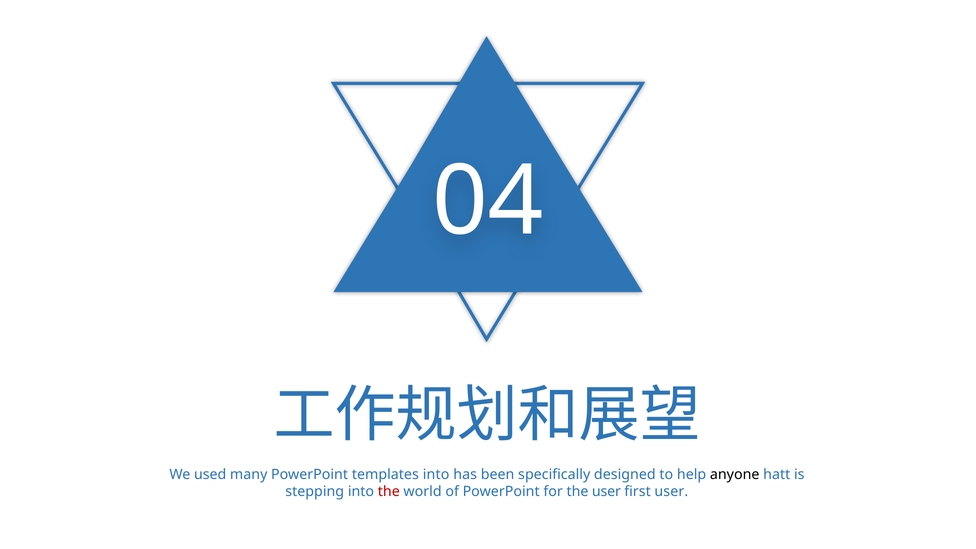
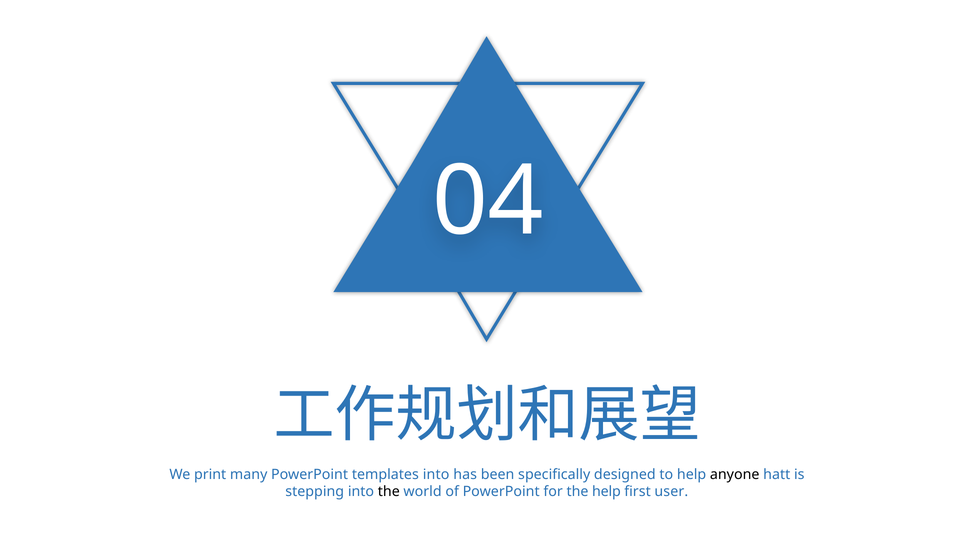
used: used -> print
the at (389, 492) colour: red -> black
the user: user -> help
